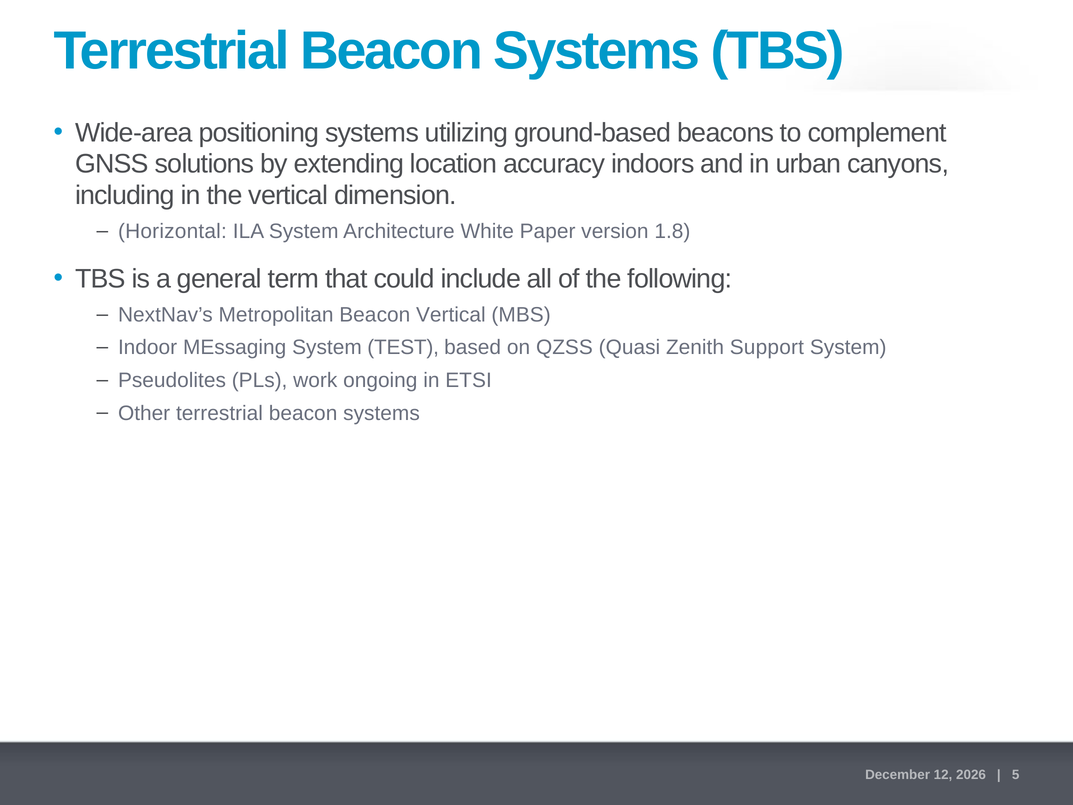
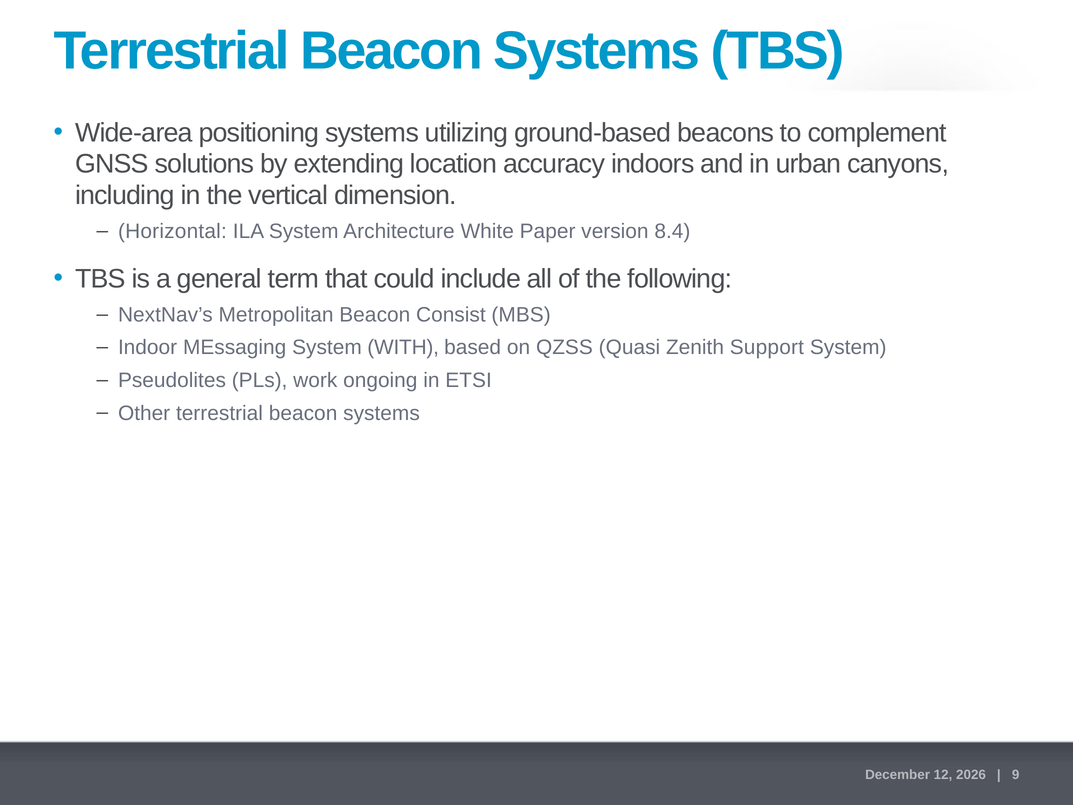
1.8: 1.8 -> 8.4
Beacon Vertical: Vertical -> Consist
TEST: TEST -> WITH
5: 5 -> 9
